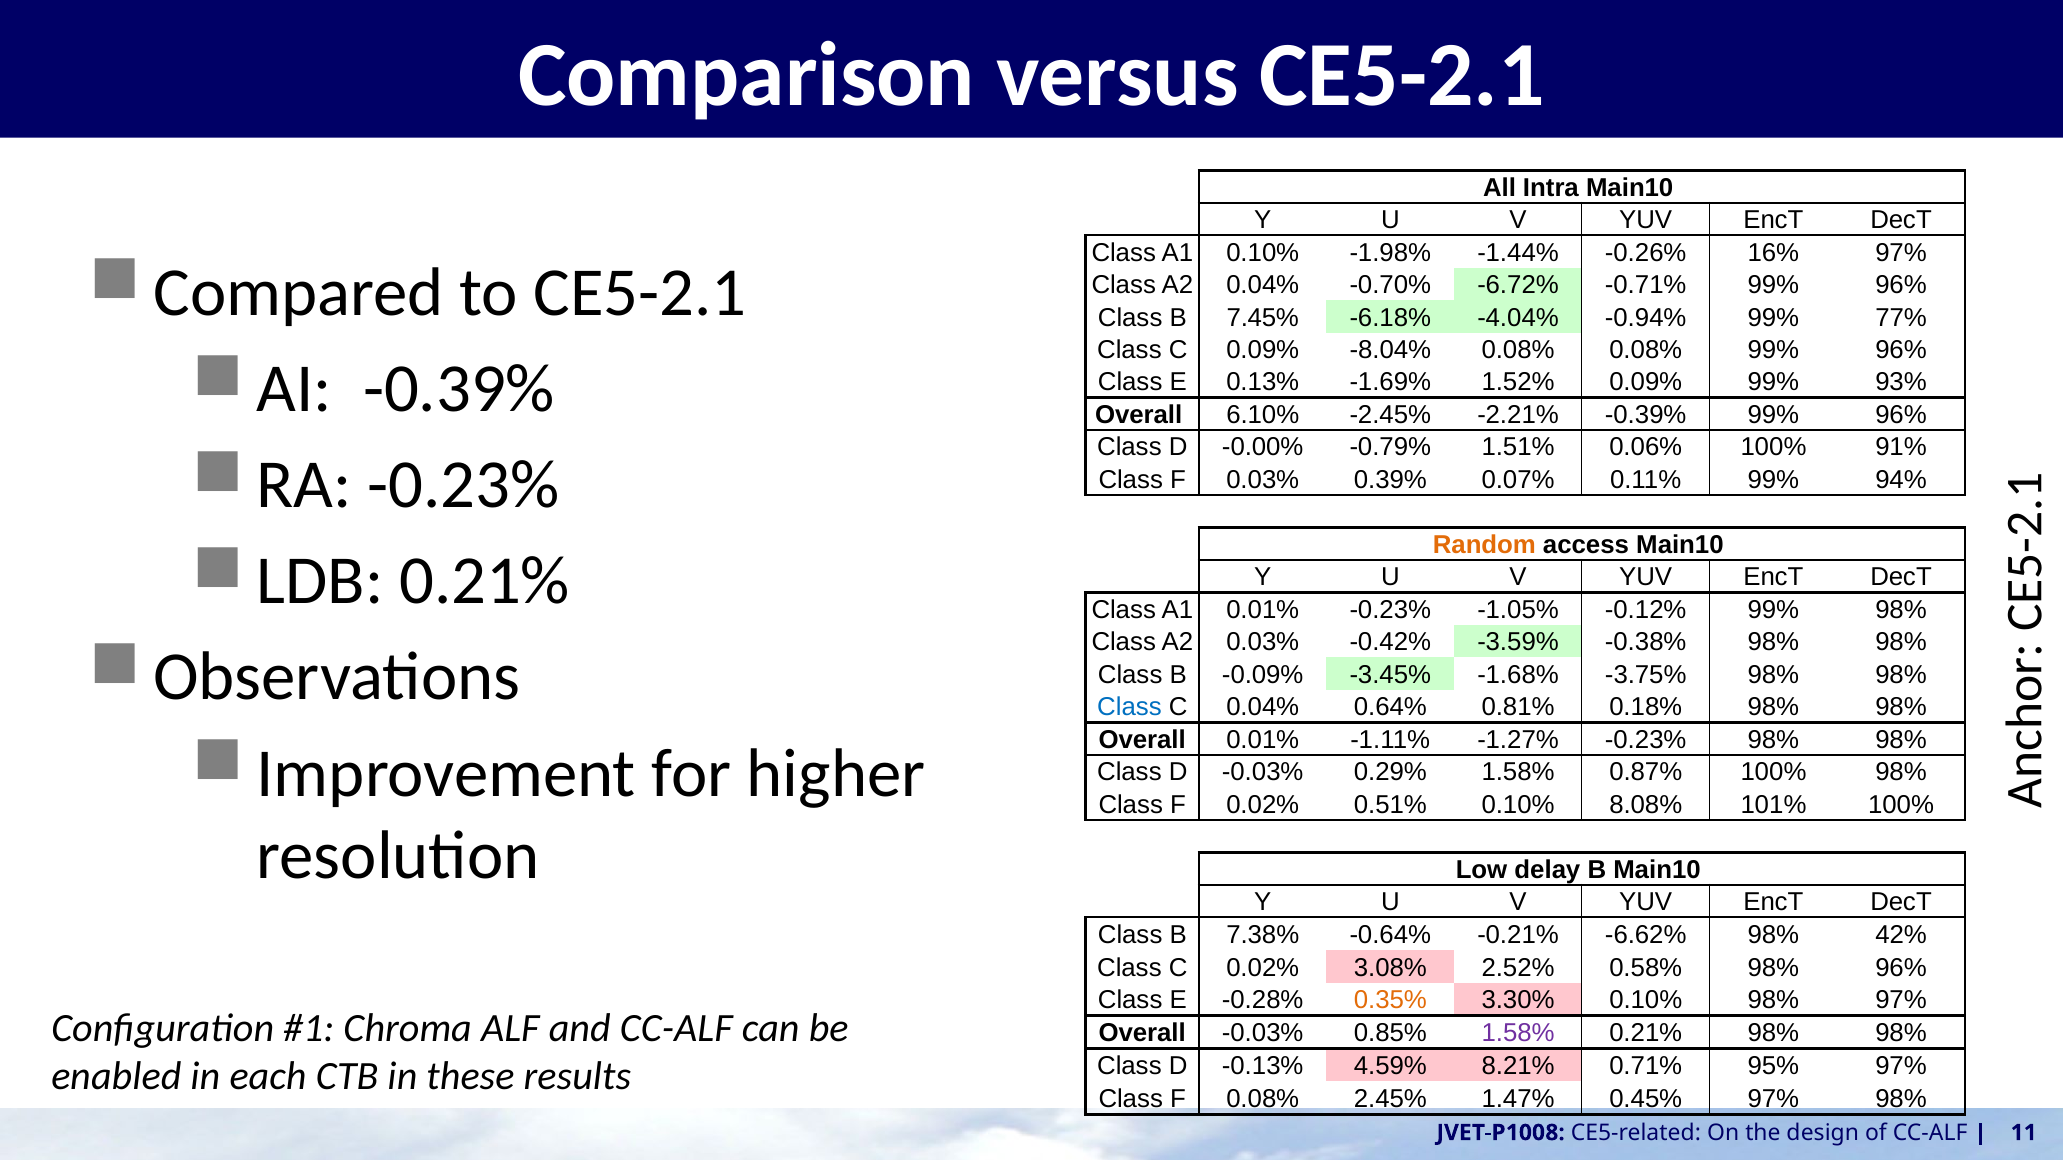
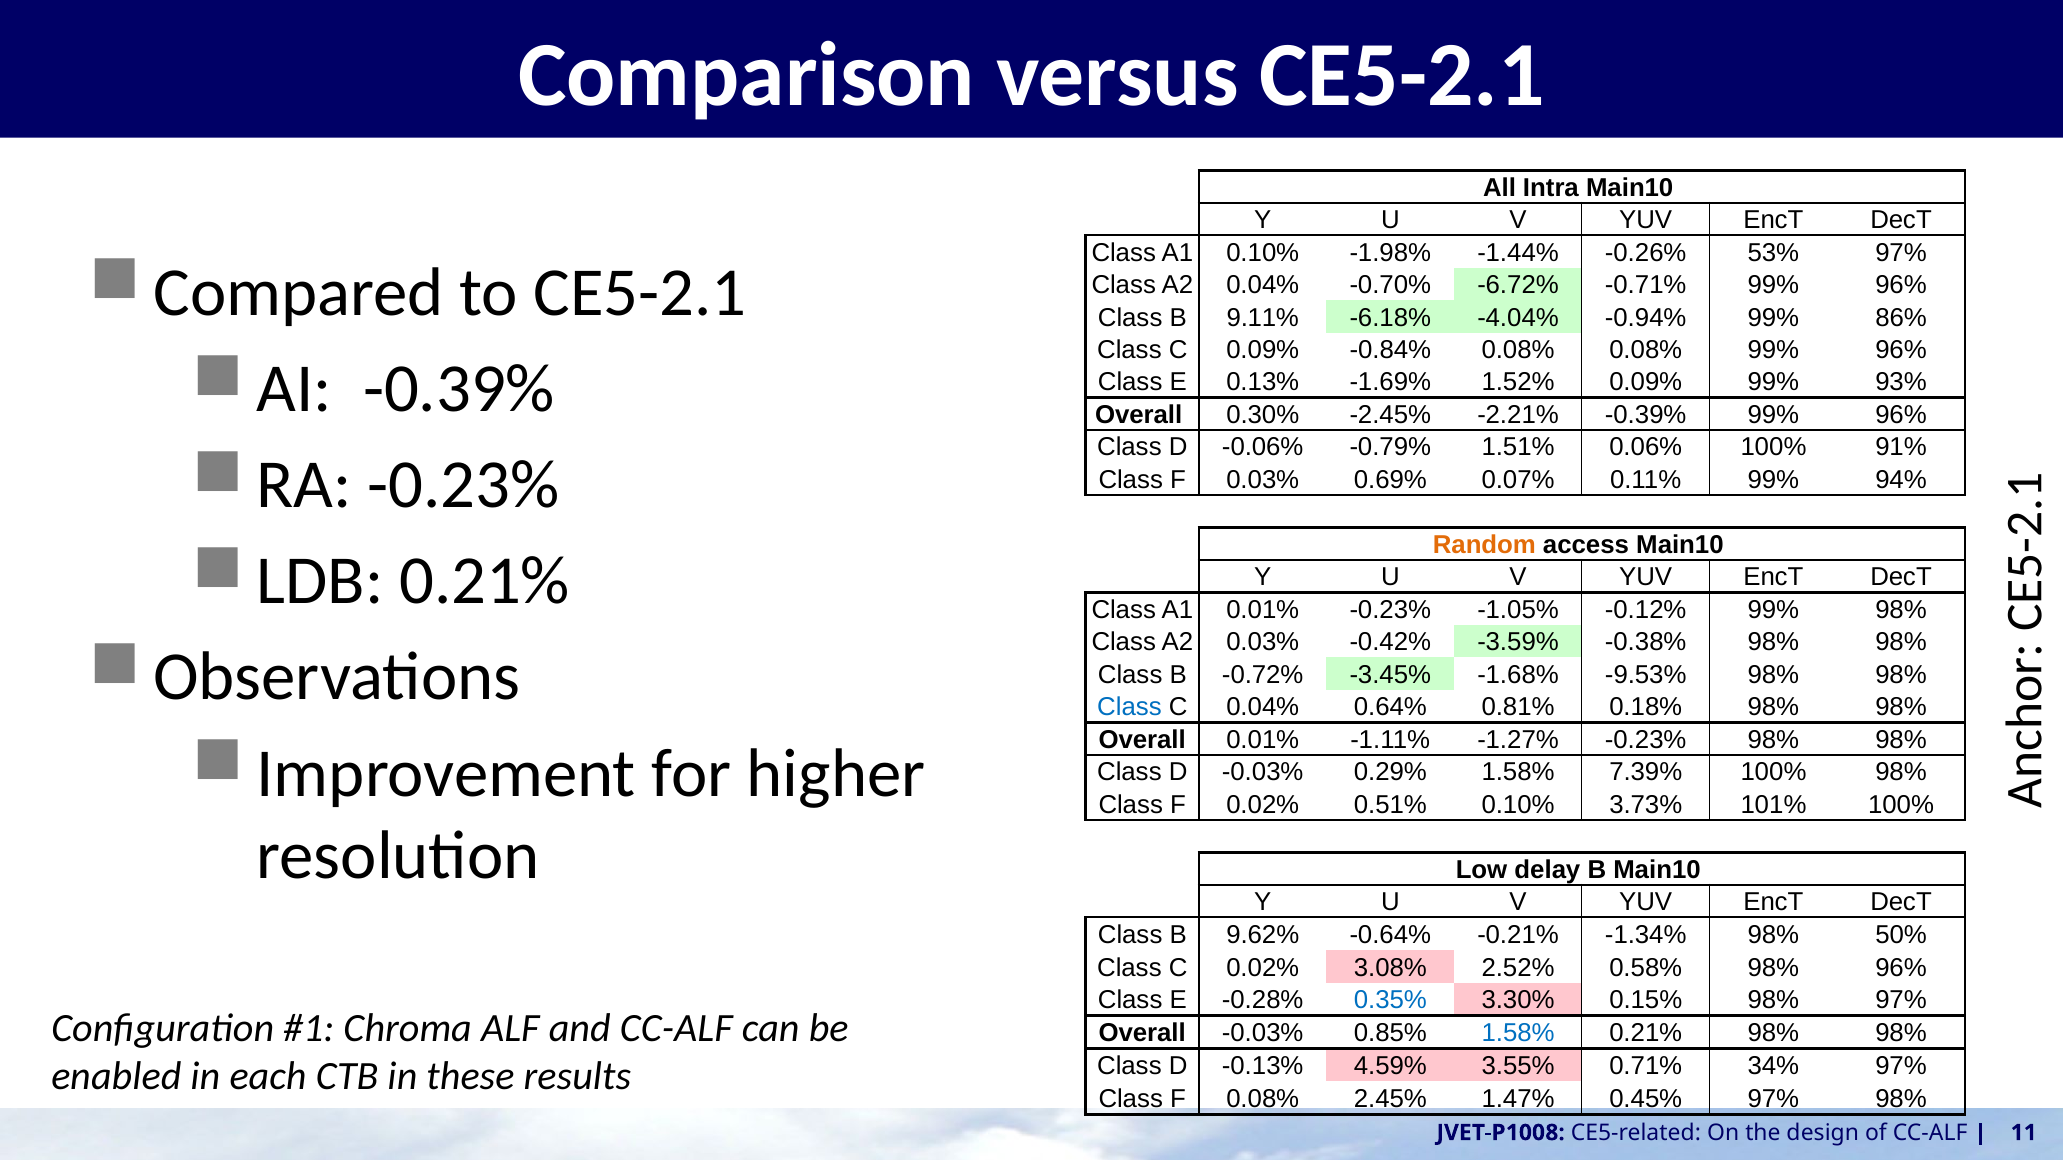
16%: 16% -> 53%
7.45%: 7.45% -> 9.11%
77%: 77% -> 86%
-8.04%: -8.04% -> -0.84%
6.10%: 6.10% -> 0.30%
-0.00%: -0.00% -> -0.06%
0.39%: 0.39% -> 0.69%
-0.09%: -0.09% -> -0.72%
-3.75%: -3.75% -> -9.53%
0.87%: 0.87% -> 7.39%
8.08%: 8.08% -> 3.73%
7.38%: 7.38% -> 9.62%
-6.62%: -6.62% -> -1.34%
42%: 42% -> 50%
0.35% colour: orange -> blue
3.30% 0.10%: 0.10% -> 0.15%
1.58% at (1518, 1034) colour: purple -> blue
8.21%: 8.21% -> 3.55%
95%: 95% -> 34%
